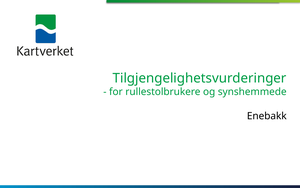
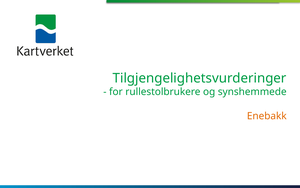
Enebakk colour: black -> orange
